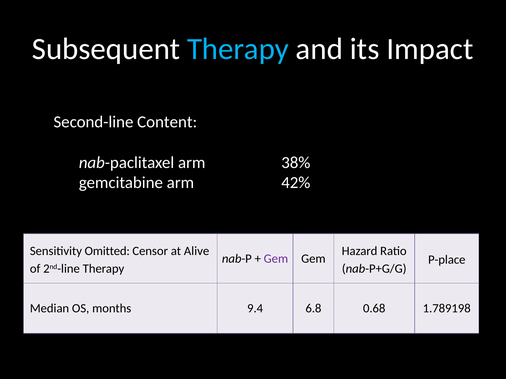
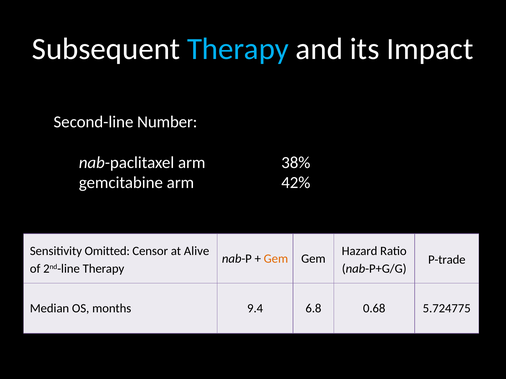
Content: Content -> Number
Gem at (276, 259) colour: purple -> orange
P-place: P-place -> P-trade
1.789198: 1.789198 -> 5.724775
